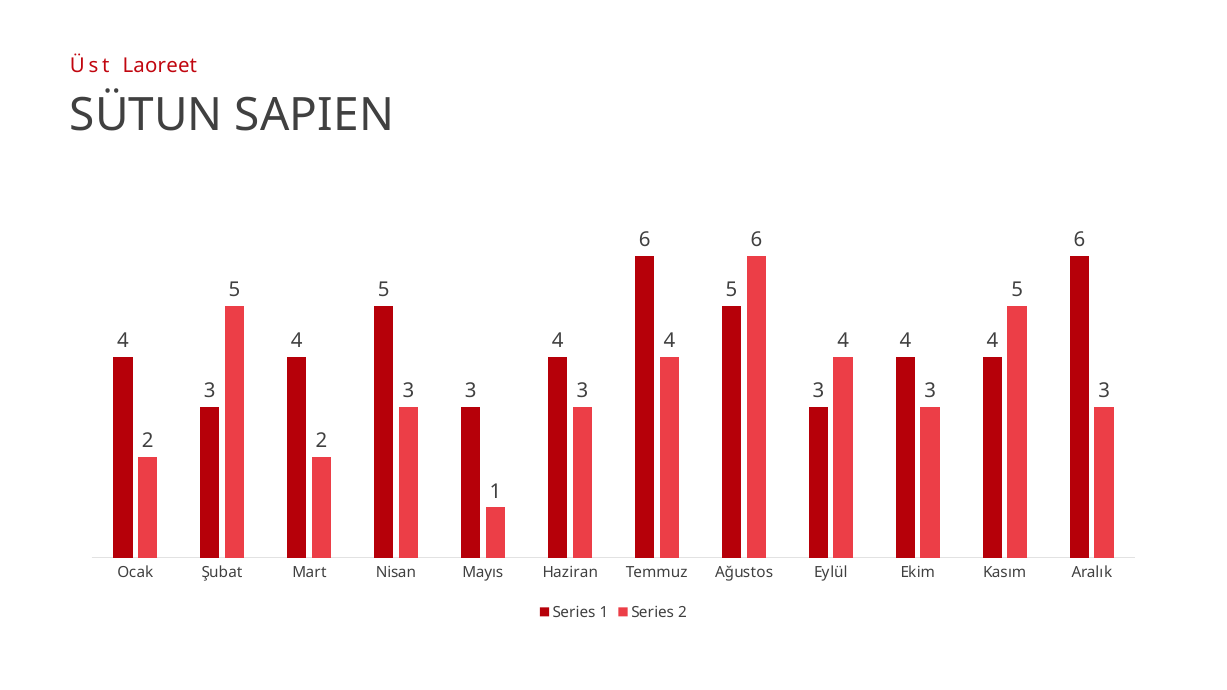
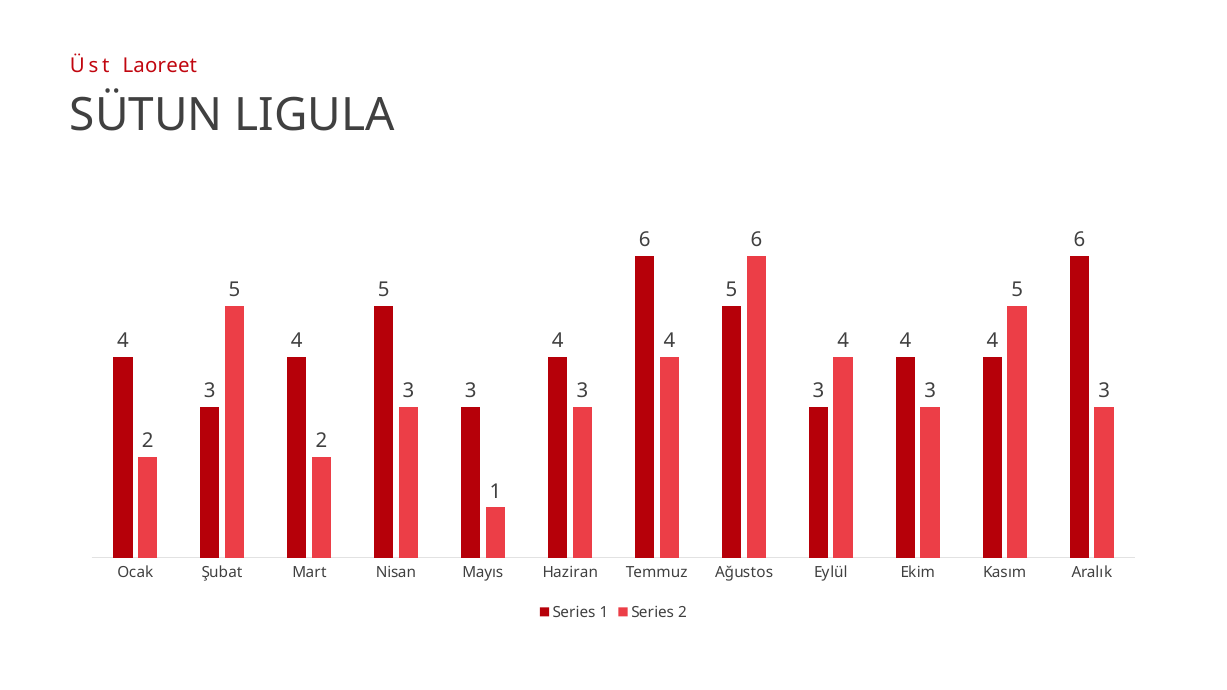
SAPIEN: SAPIEN -> LIGULA
